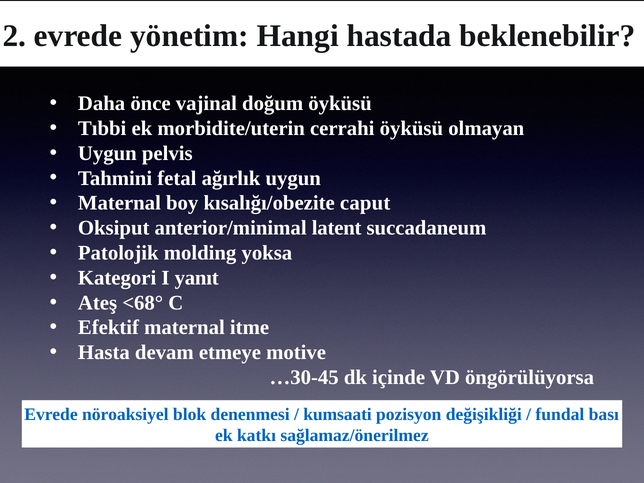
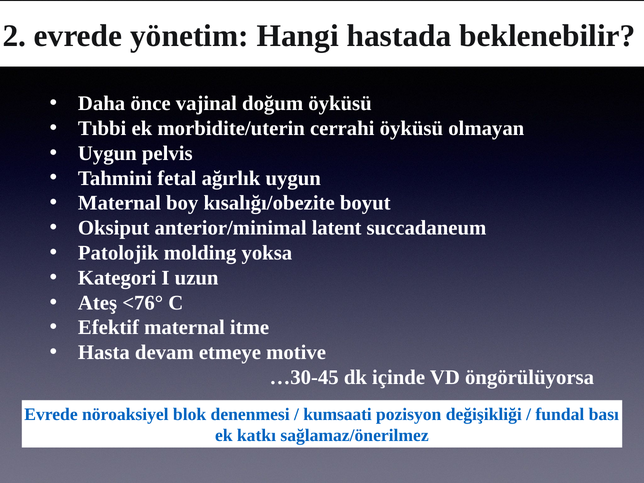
caput: caput -> boyut
yanıt: yanıt -> uzun
<68°: <68° -> <76°
